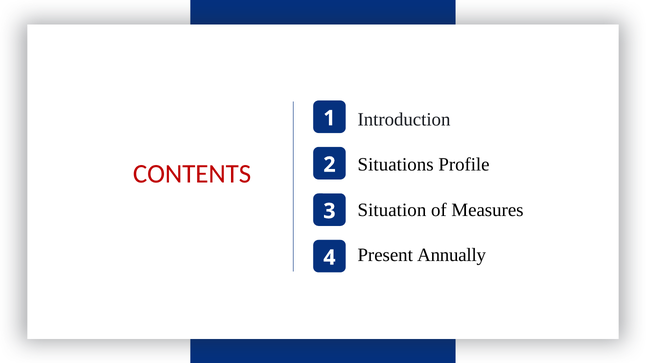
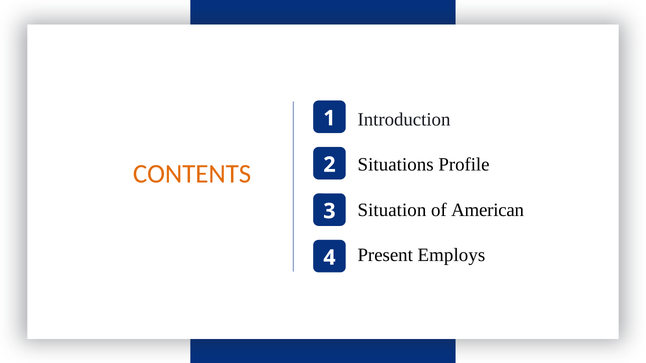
CONTENTS colour: red -> orange
Measures: Measures -> American
Annually: Annually -> Employs
